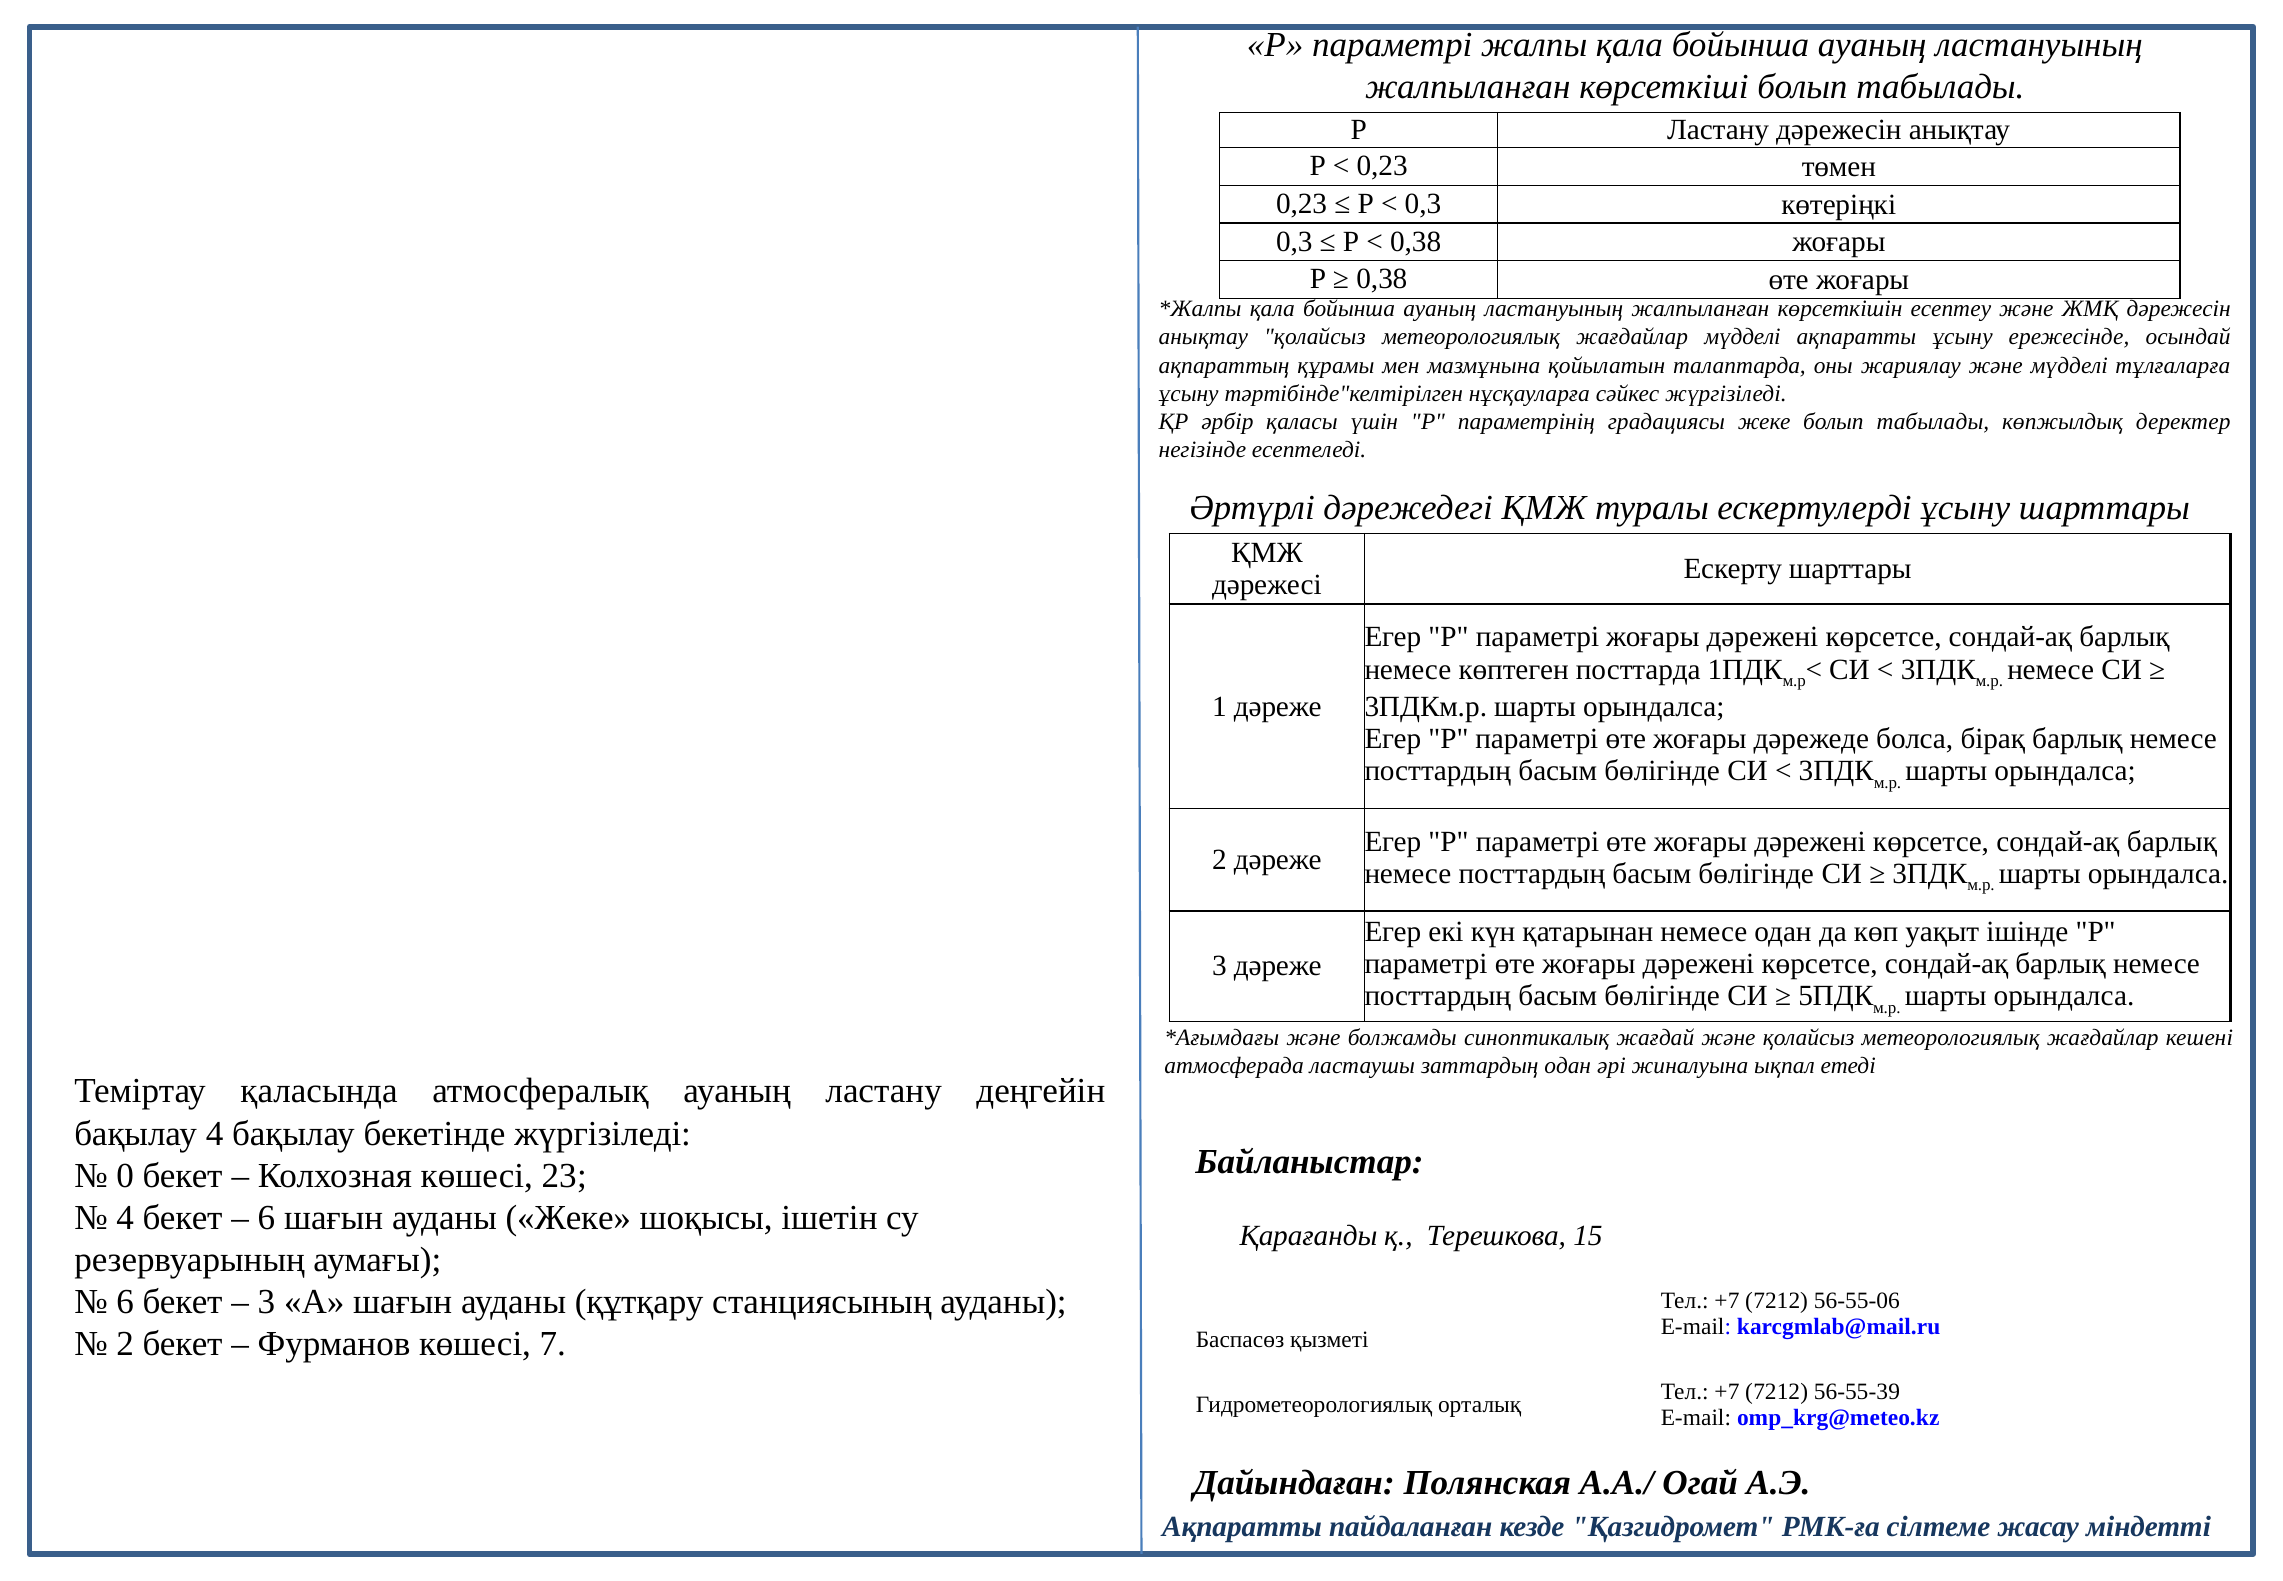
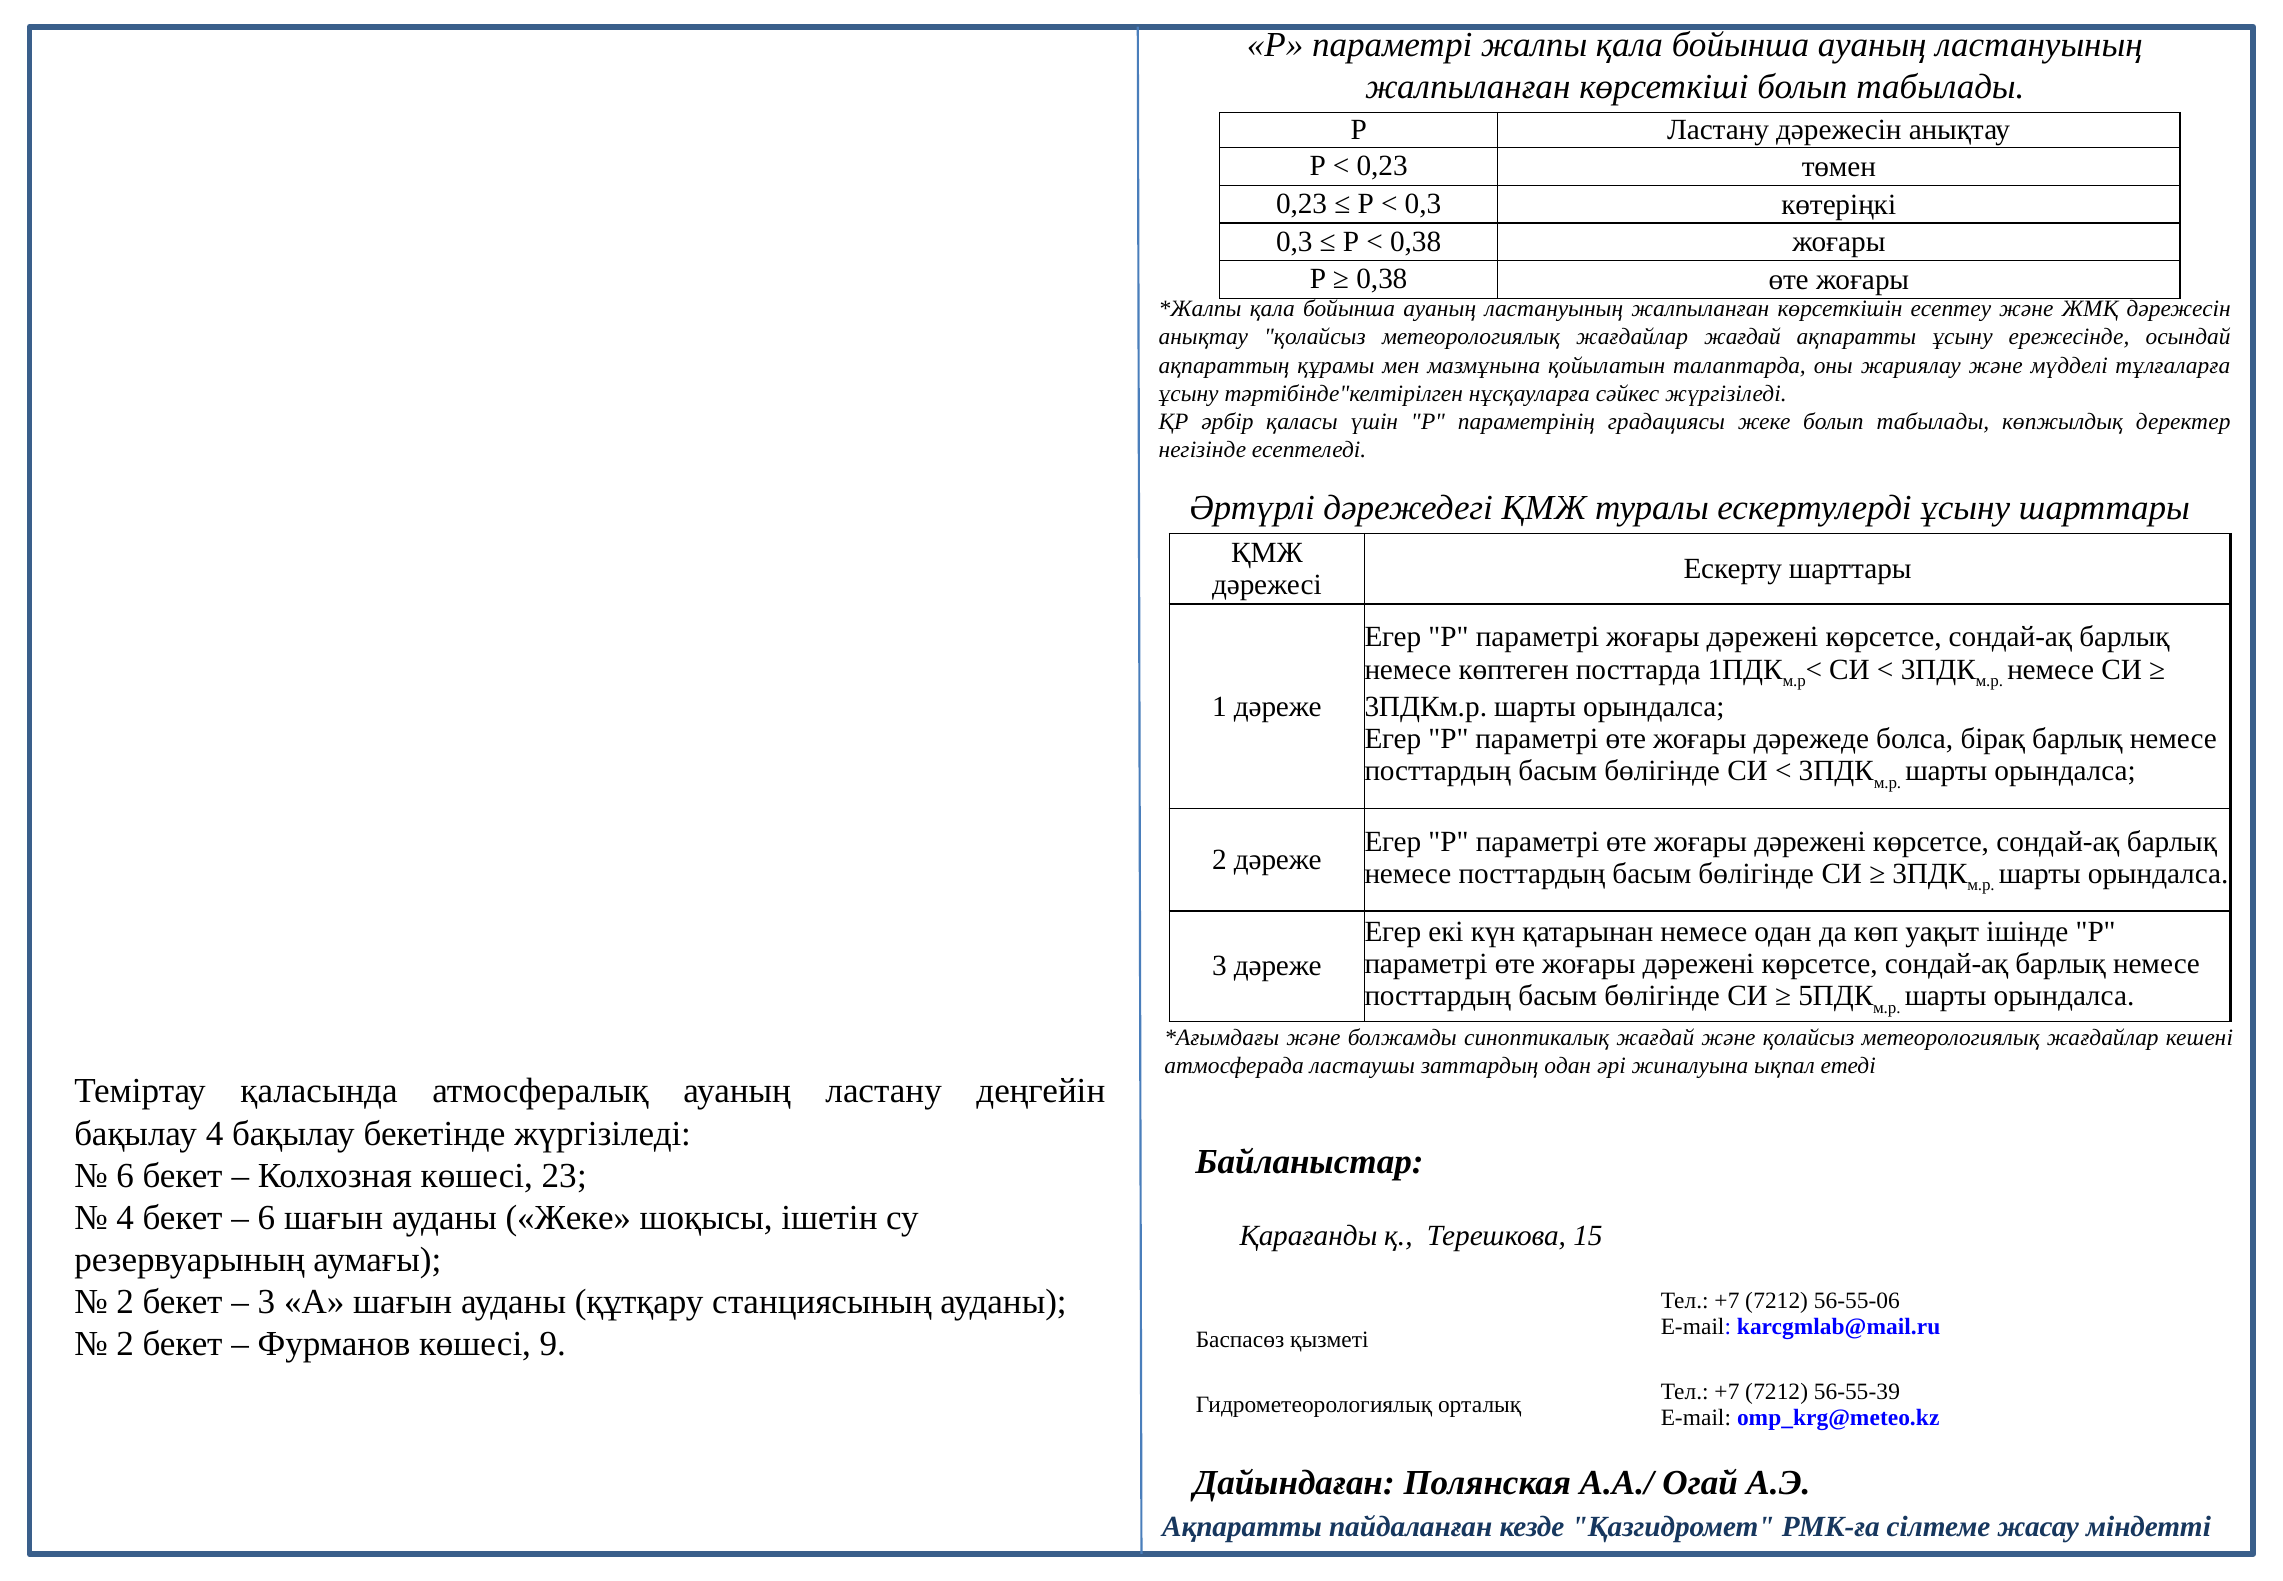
жағдайлар мүдделі: мүдделі -> жағдай
0 at (125, 1175): 0 -> 6
6 at (125, 1302): 6 -> 2
7: 7 -> 9
